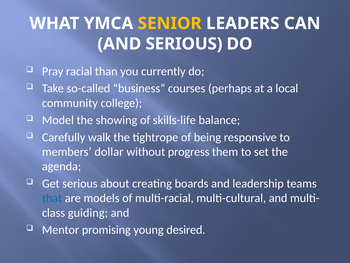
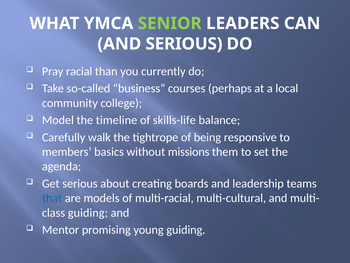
SENIOR colour: yellow -> light green
showing: showing -> timeline
dollar: dollar -> basics
progress: progress -> missions
young desired: desired -> guiding
